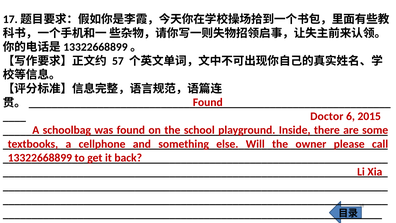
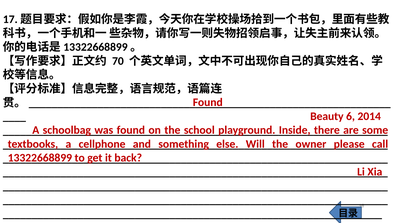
57: 57 -> 70
Doctor: Doctor -> Beauty
2015: 2015 -> 2014
